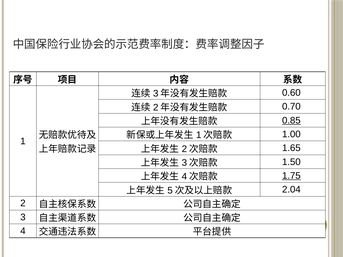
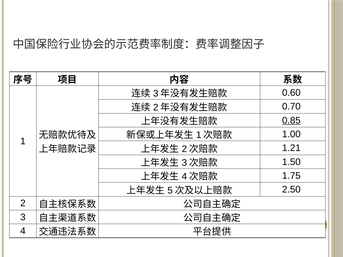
1.65: 1.65 -> 1.21
1.75 underline: present -> none
2.04: 2.04 -> 2.50
